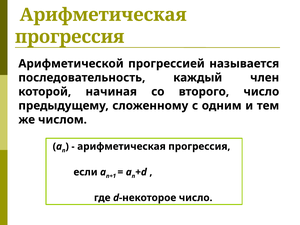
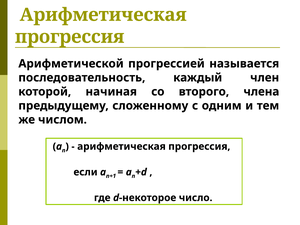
второго число: число -> члена
